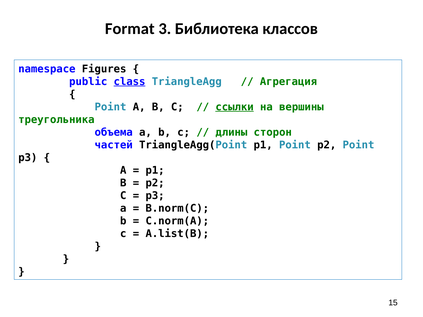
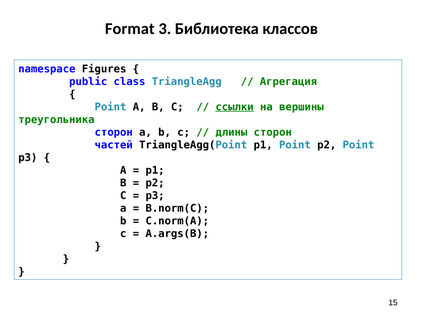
class underline: present -> none
объема at (114, 132): объема -> сторон
A.list(B: A.list(B -> A.args(B
